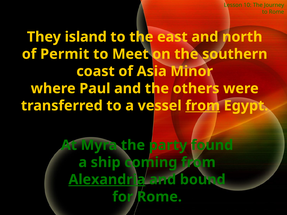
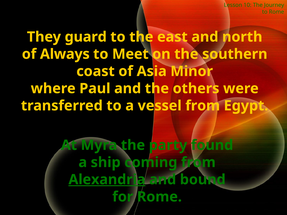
island: island -> guard
Permit: Permit -> Always
from at (203, 106) underline: present -> none
